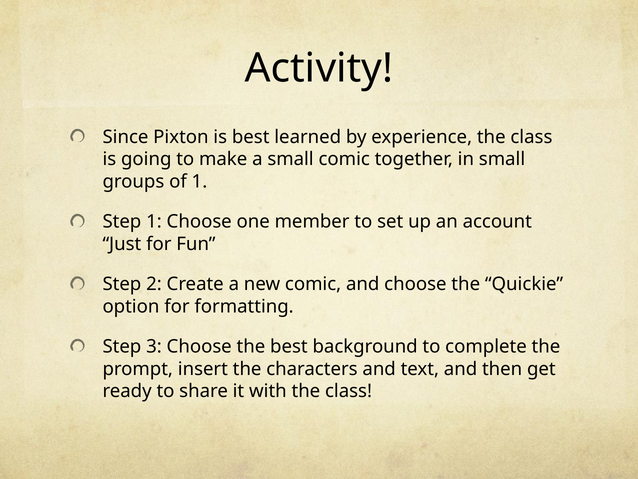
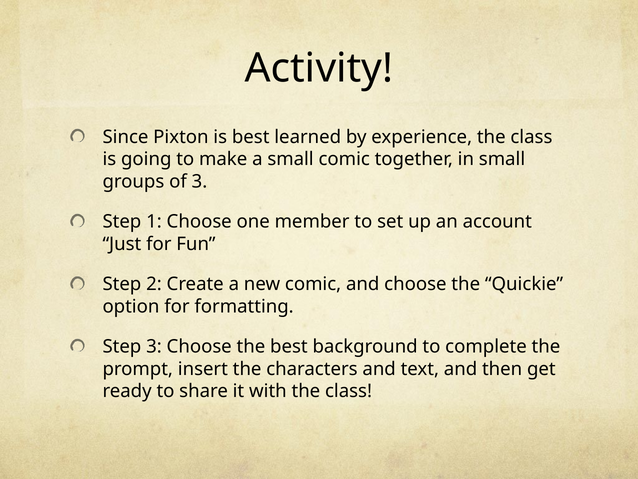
of 1: 1 -> 3
